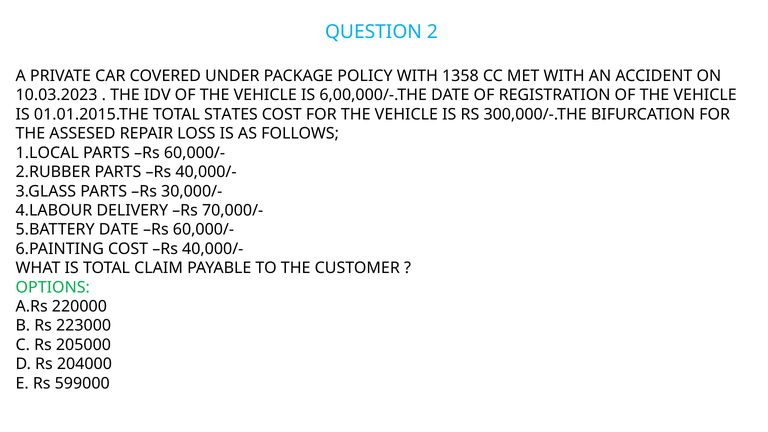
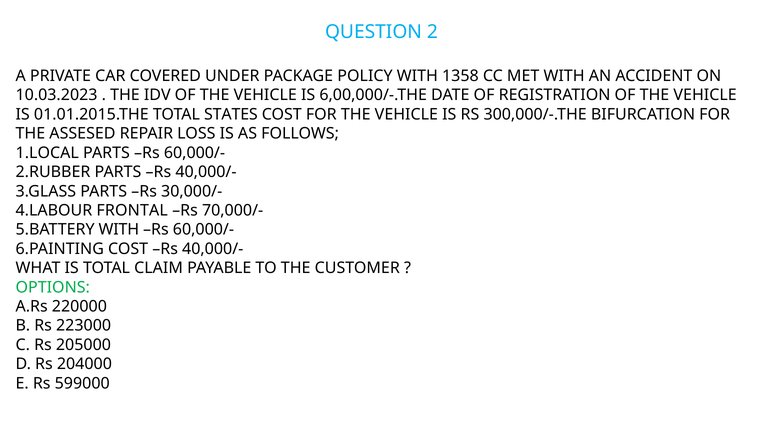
DELIVERY: DELIVERY -> FRONTAL
5.BATTERY DATE: DATE -> WITH
